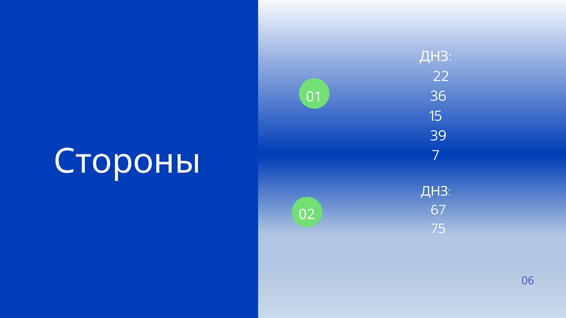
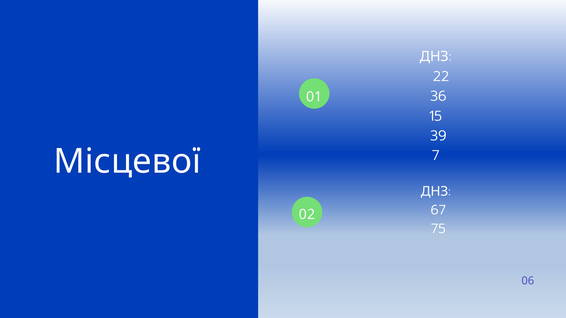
Стороны: Стороны -> Місцевої
